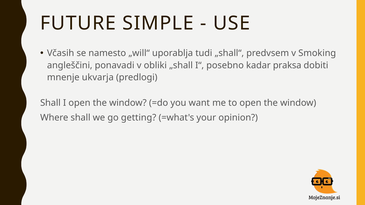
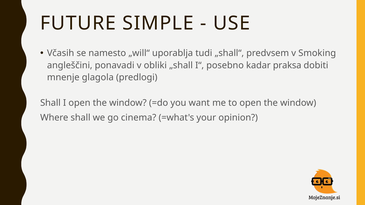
ukvarja: ukvarja -> glagola
getting: getting -> cinema
